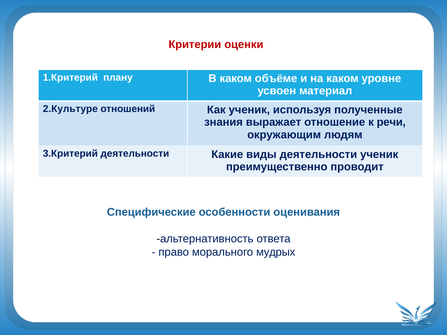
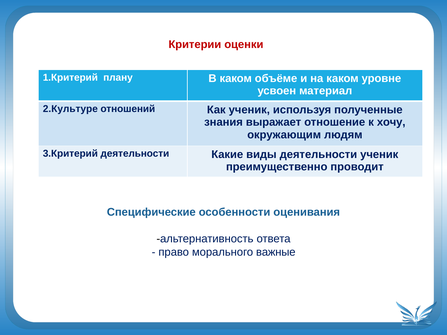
речи: речи -> хочу
мудрых: мудрых -> важные
